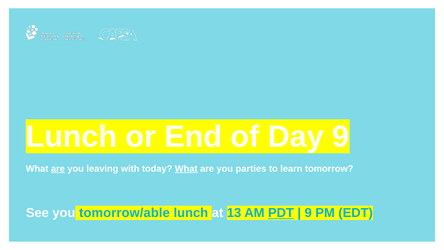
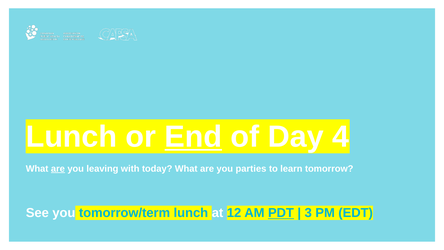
End underline: none -> present
Day 9: 9 -> 4
What at (186, 169) underline: present -> none
tomorrow/able: tomorrow/able -> tomorrow/term
13: 13 -> 12
9 at (308, 213): 9 -> 3
